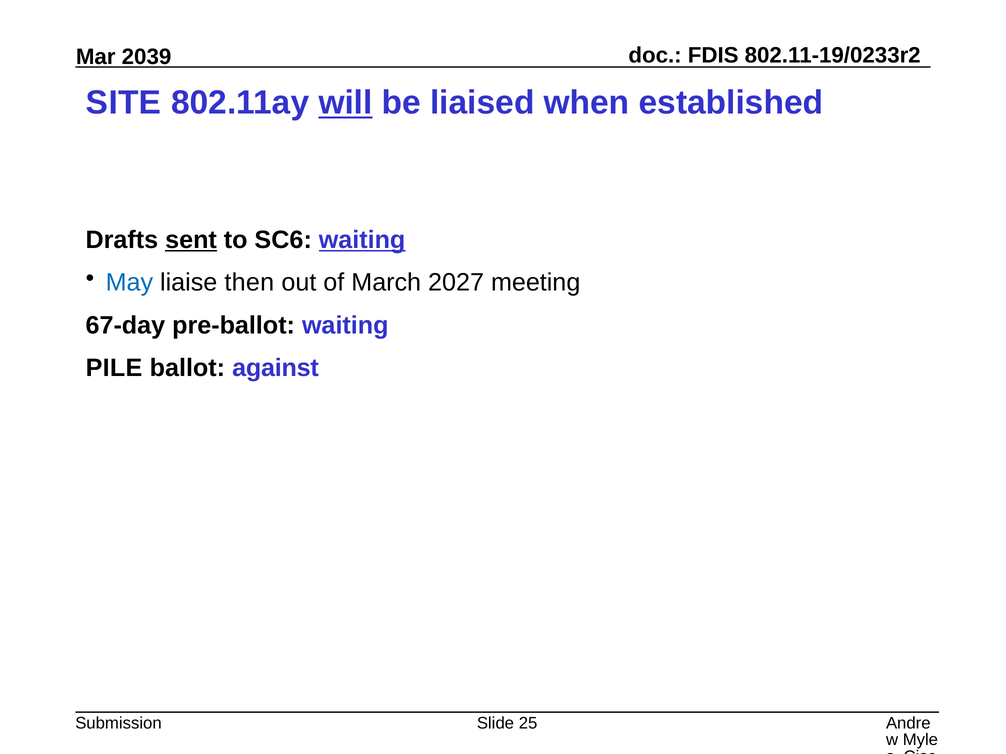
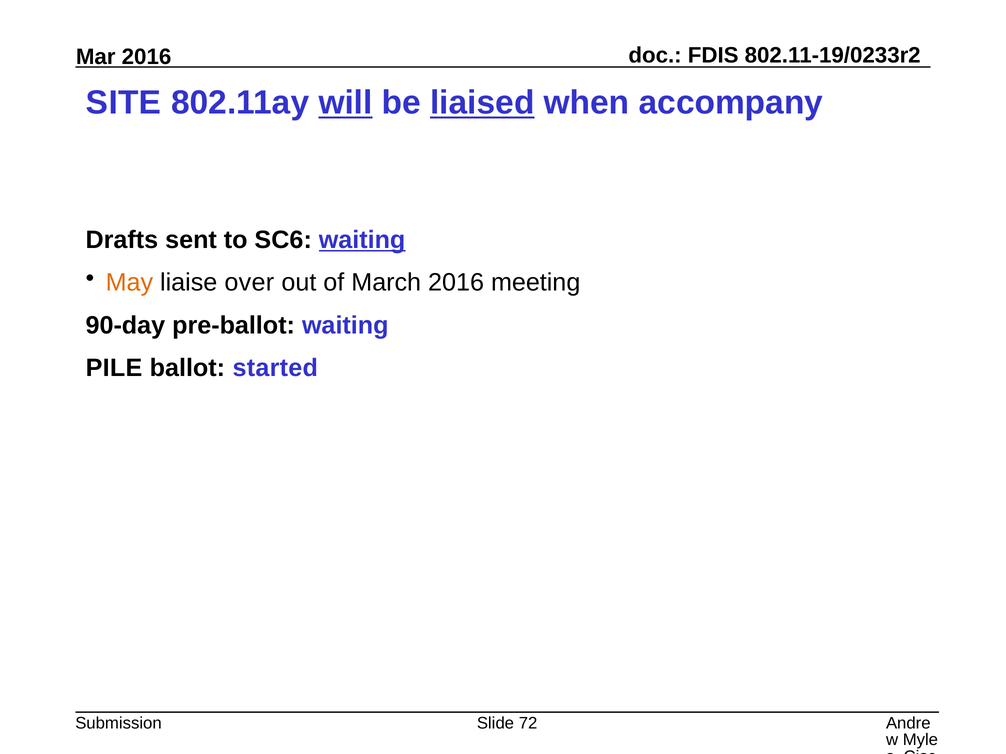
2039 at (147, 57): 2039 -> 2016
liaised underline: none -> present
established: established -> accompany
sent underline: present -> none
May colour: blue -> orange
then: then -> over
March 2027: 2027 -> 2016
67-day: 67-day -> 90-day
against: against -> started
25: 25 -> 72
